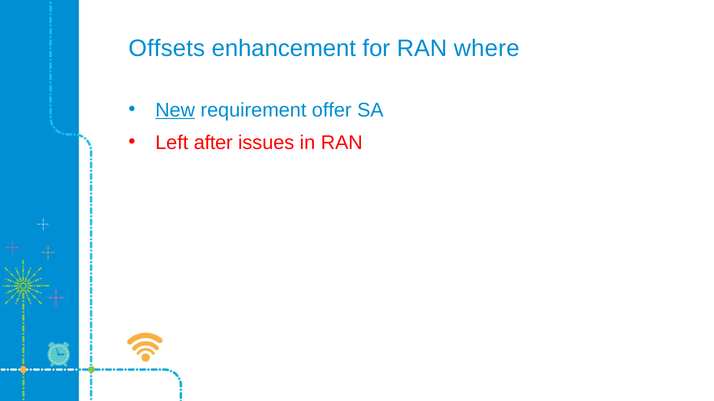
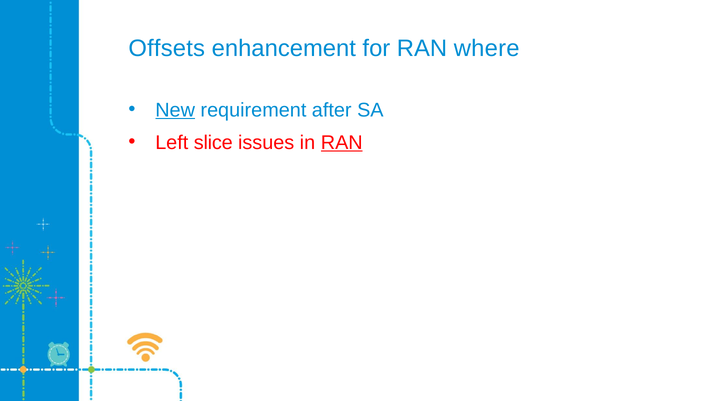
offer: offer -> after
after: after -> slice
RAN at (342, 143) underline: none -> present
